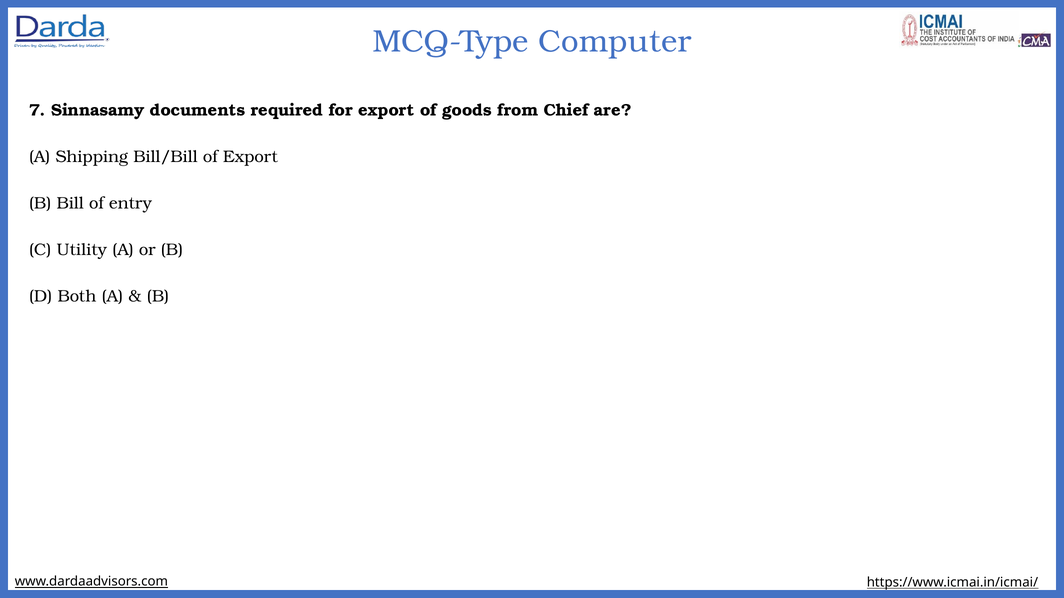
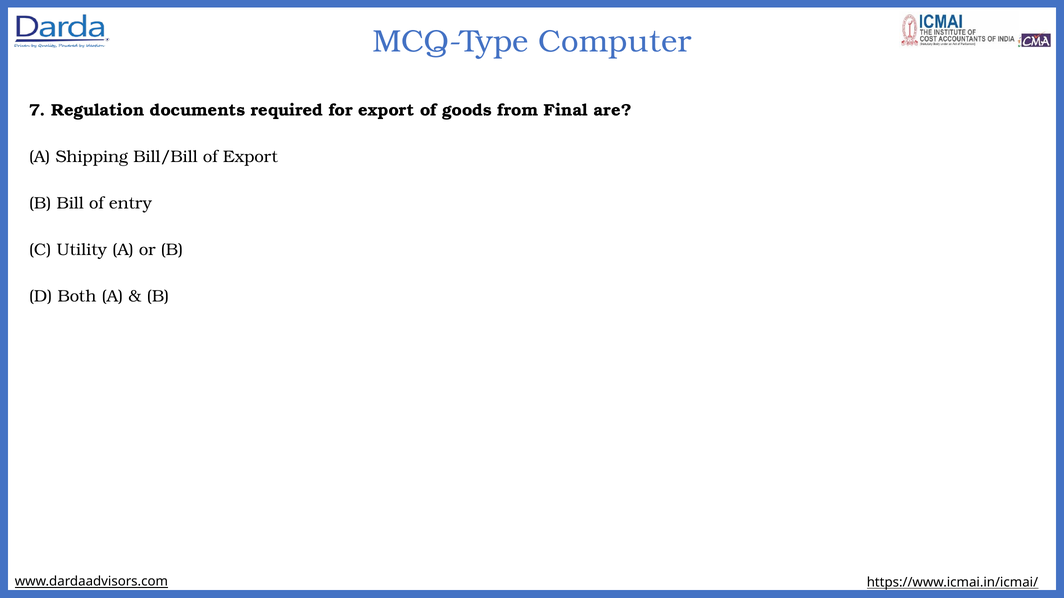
Sinnasamy: Sinnasamy -> Regulation
Chief: Chief -> Final
